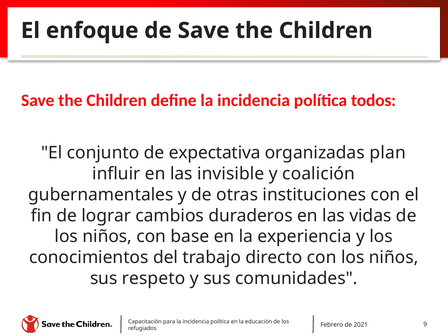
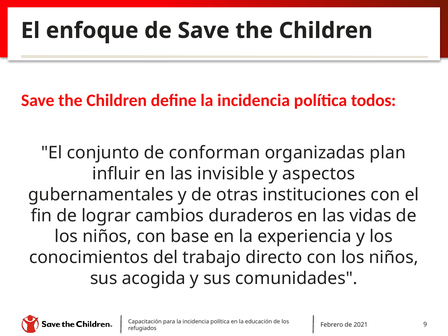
expectativa: expectativa -> conforman
coalición: coalición -> aspectos
respeto: respeto -> acogida
